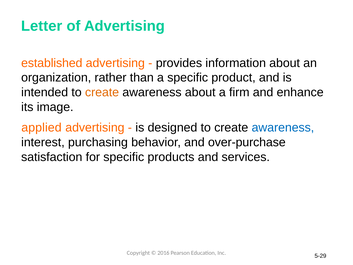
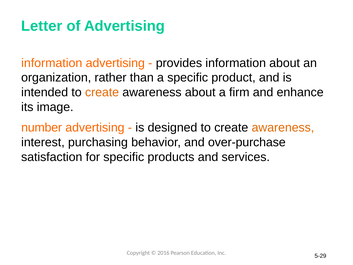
established at (52, 63): established -> information
applied: applied -> number
awareness at (283, 128) colour: blue -> orange
